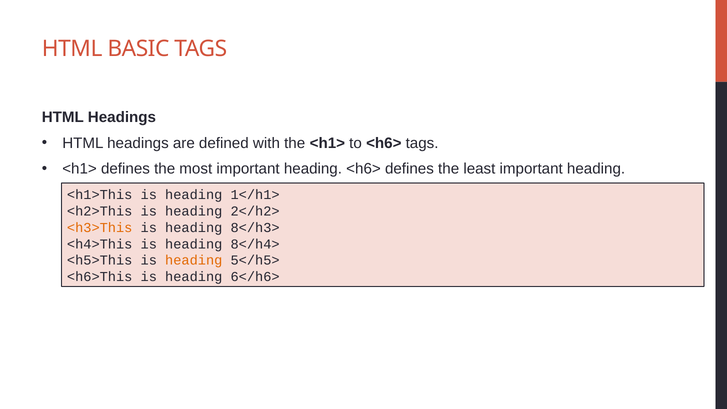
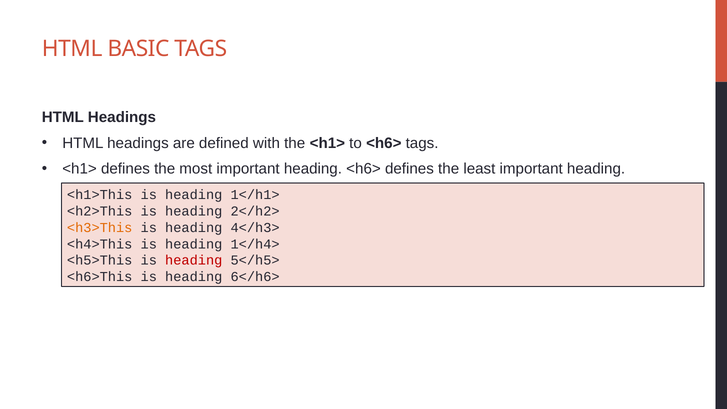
8</h3>: 8</h3> -> 4</h3>
8</h4>: 8</h4> -> 1</h4>
heading at (194, 260) colour: orange -> red
